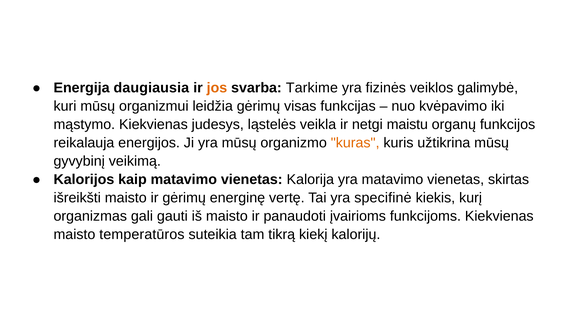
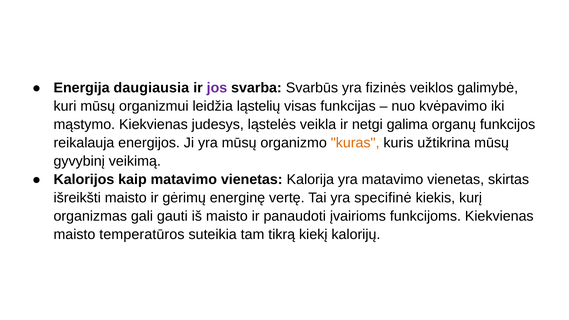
jos colour: orange -> purple
Tarkime: Tarkime -> Svarbūs
leidžia gėrimų: gėrimų -> ląstelių
maistu: maistu -> galima
